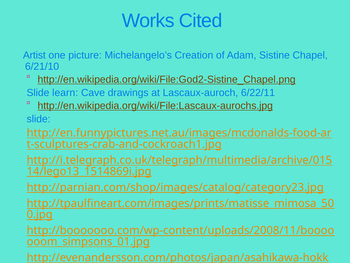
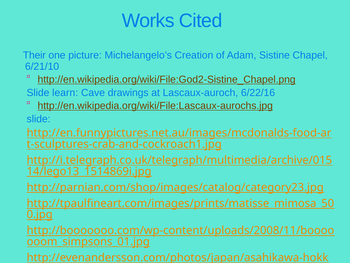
Artist: Artist -> Their
6/22/11: 6/22/11 -> 6/22/16
